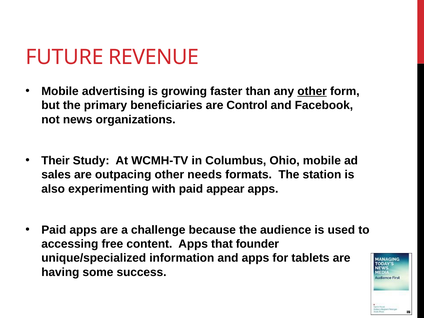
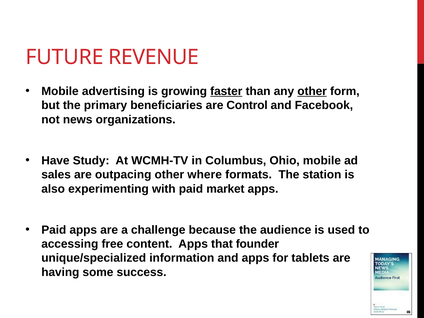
faster underline: none -> present
Their: Their -> Have
needs: needs -> where
appear: appear -> market
